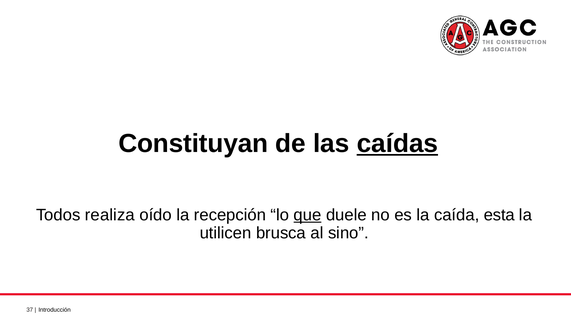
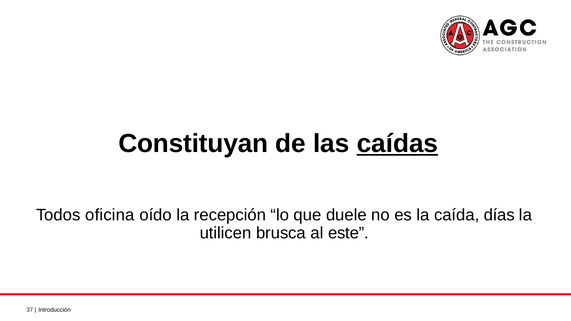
realiza: realiza -> oficina
que underline: present -> none
esta: esta -> días
sino: sino -> este
